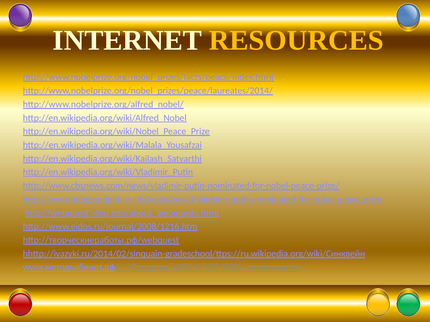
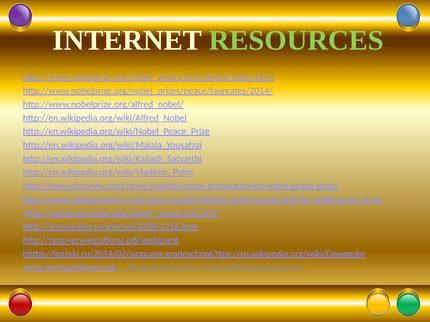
RESOURCES colour: yellow -> light green
